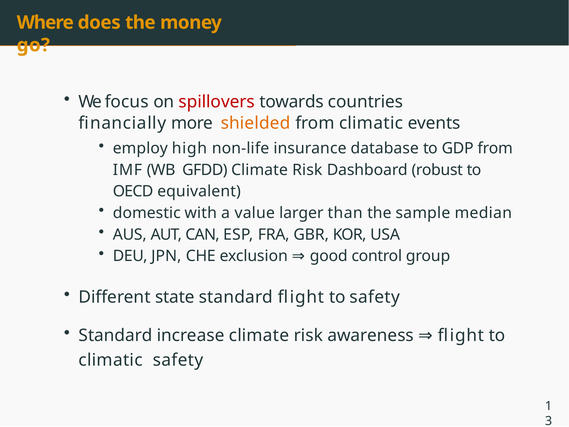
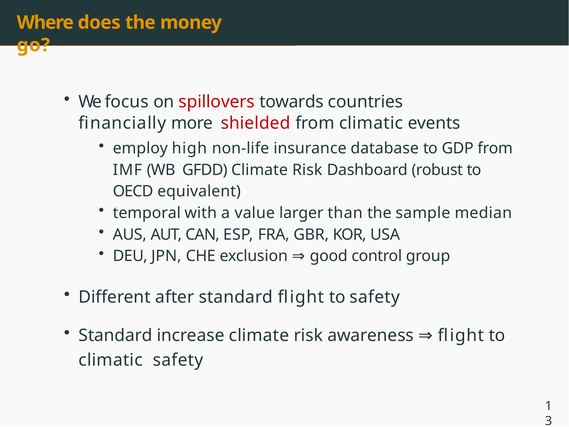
shielded colour: orange -> red
domestic: domestic -> temporal
state: state -> after
